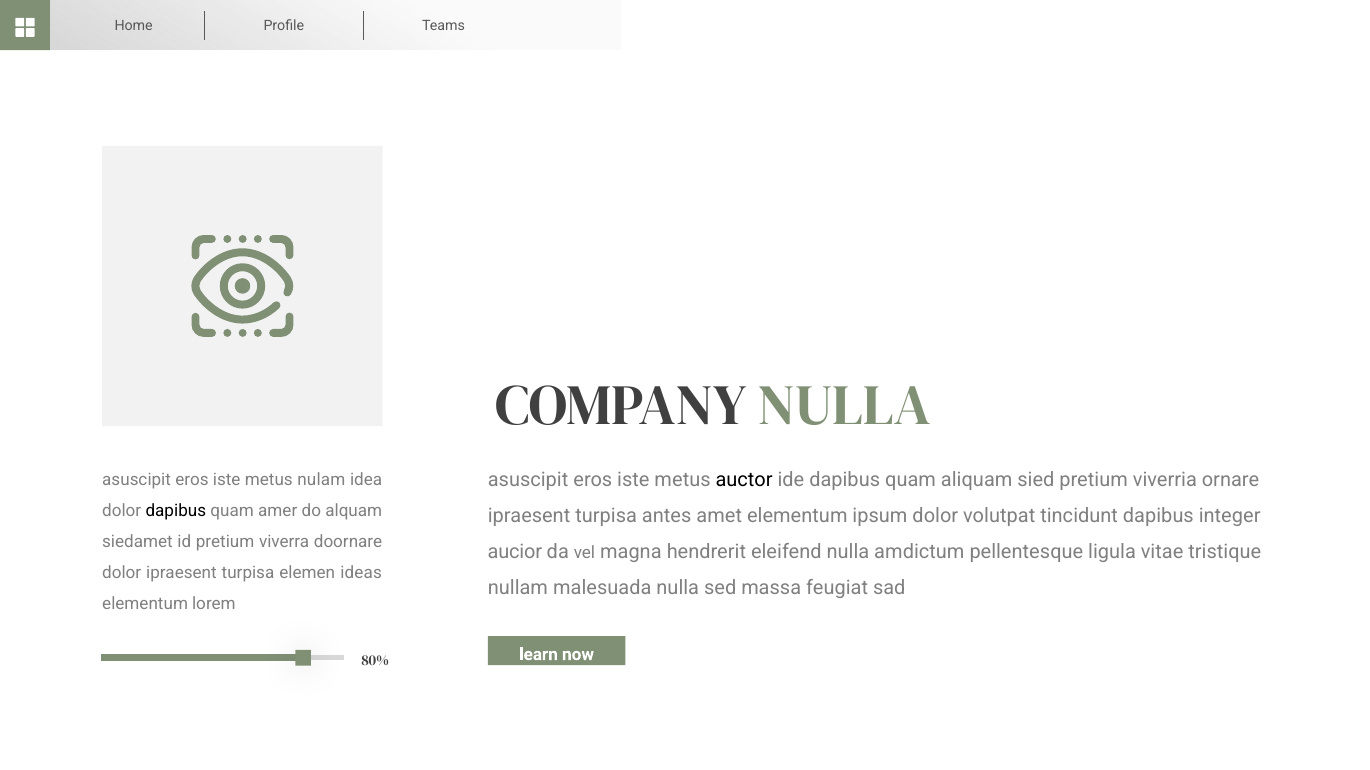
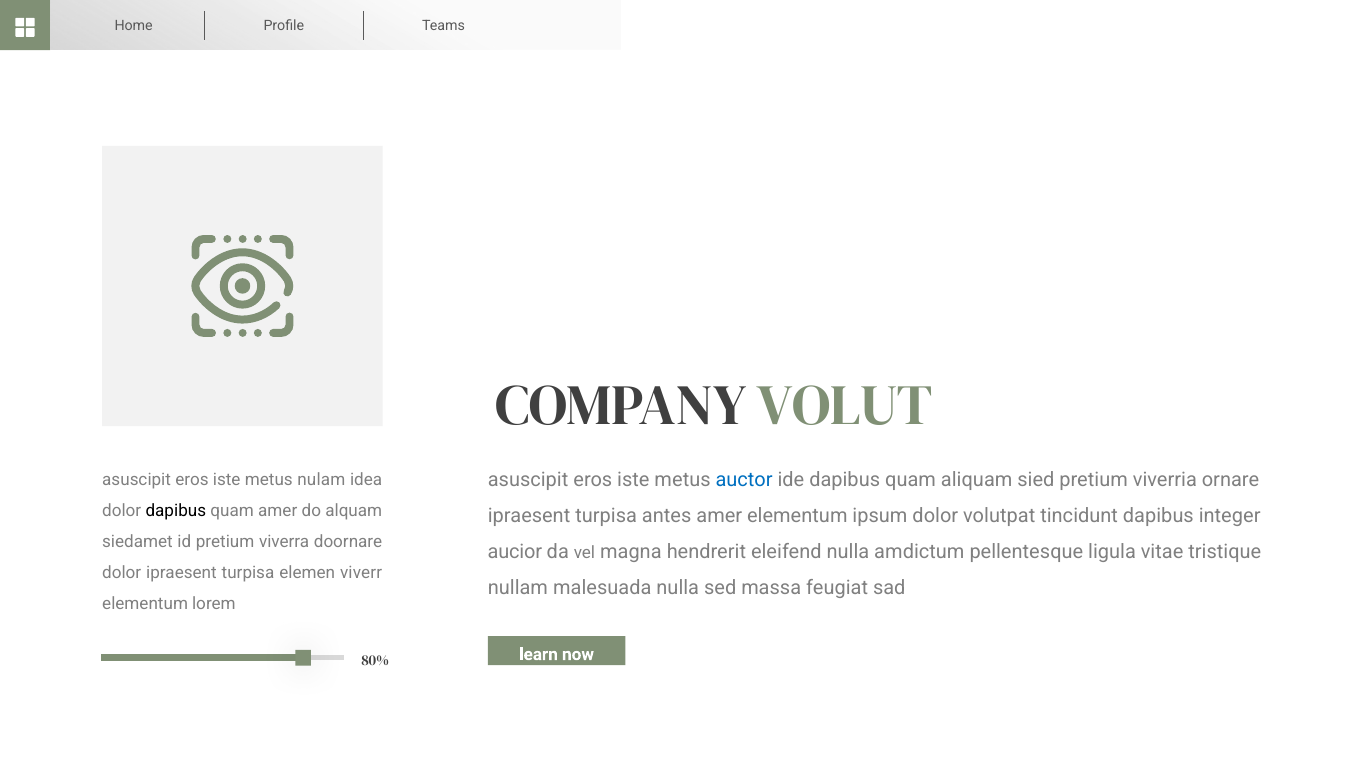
COMPANY NULLA: NULLA -> VOLUT
auctor colour: black -> blue
antes amet: amet -> amer
ideas: ideas -> viverr
